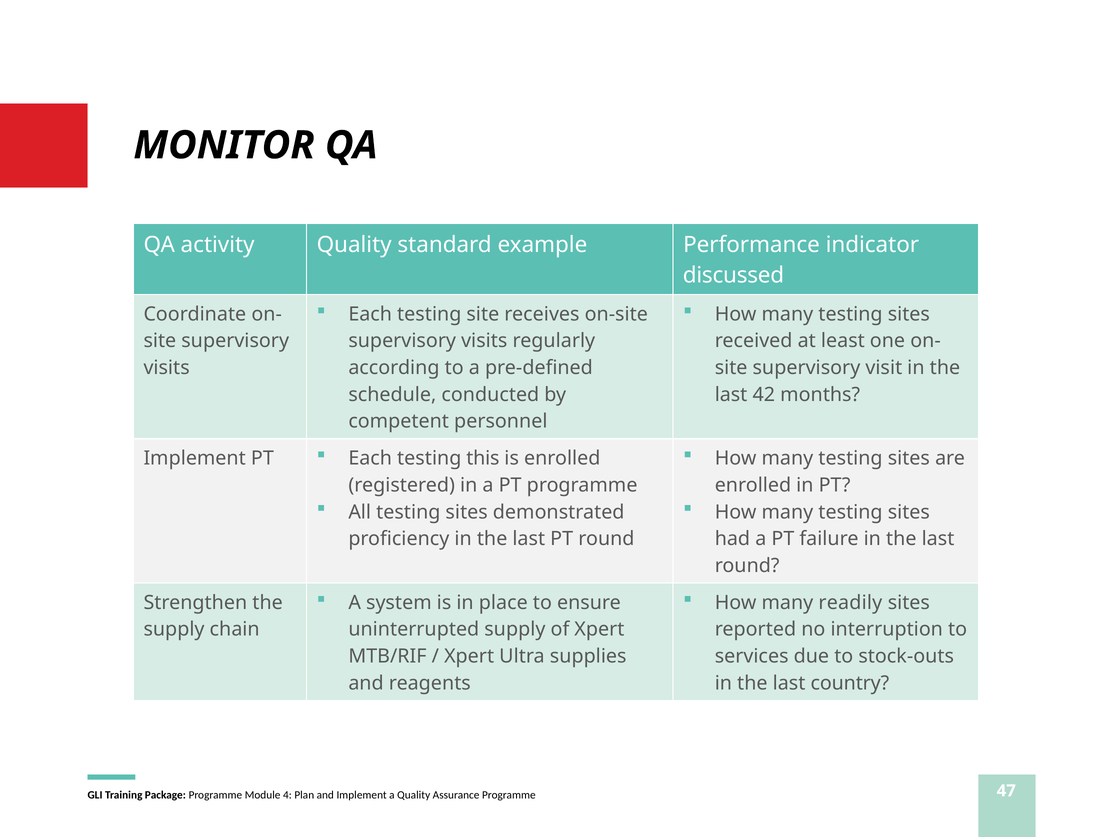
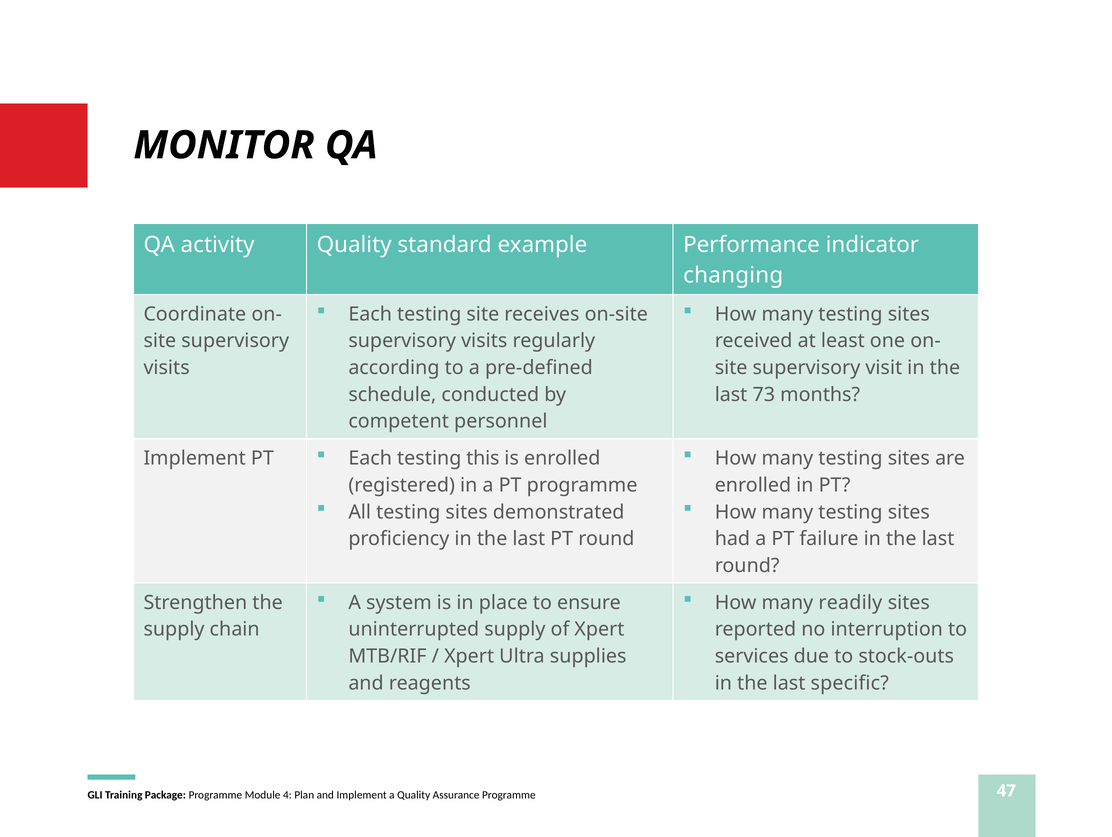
discussed: discussed -> changing
42: 42 -> 73
country: country -> specific
